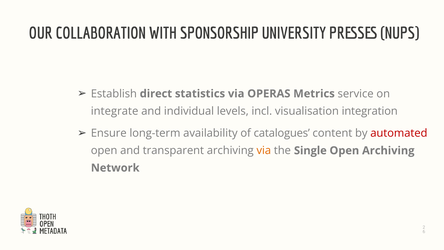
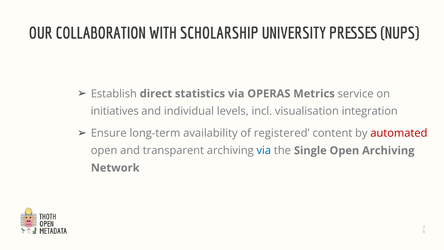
SPONSORSHIP: SPONSORSHIP -> SCHOLARSHIP
integrate: integrate -> initiatives
catalogues: catalogues -> registered
via at (264, 150) colour: orange -> blue
